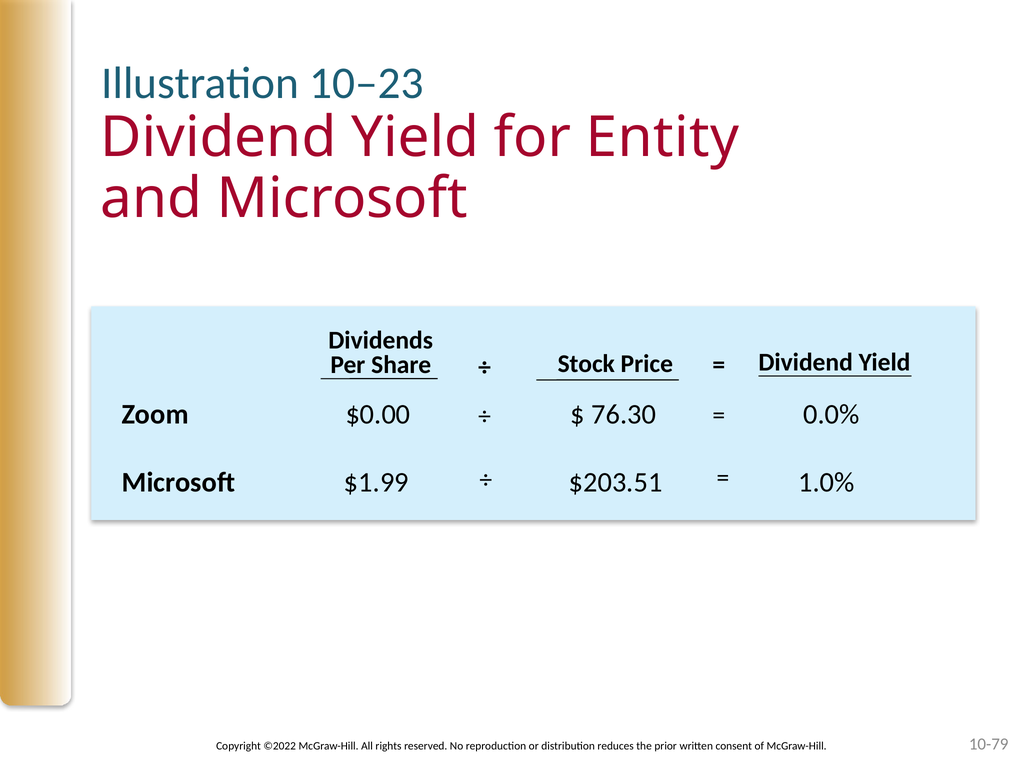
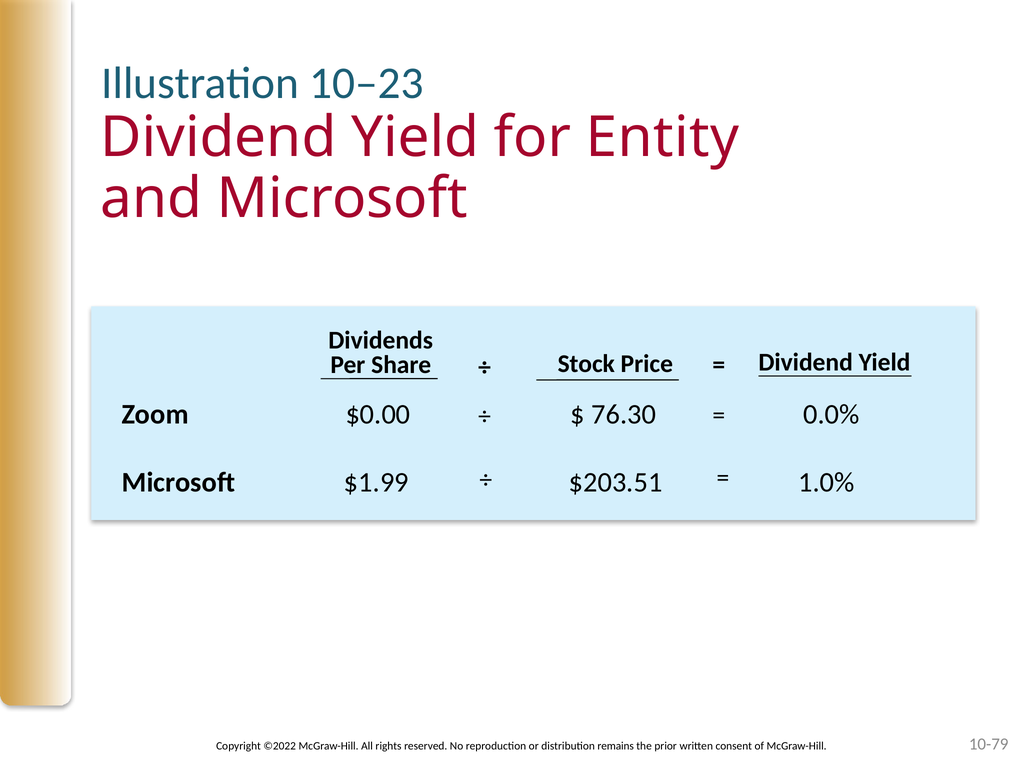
reduces: reduces -> remains
